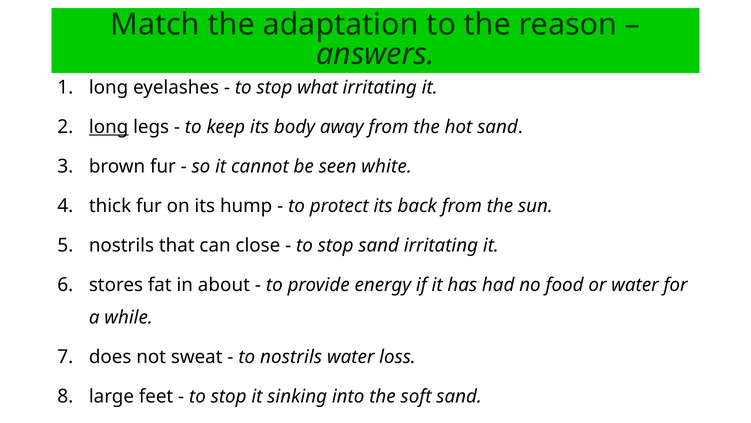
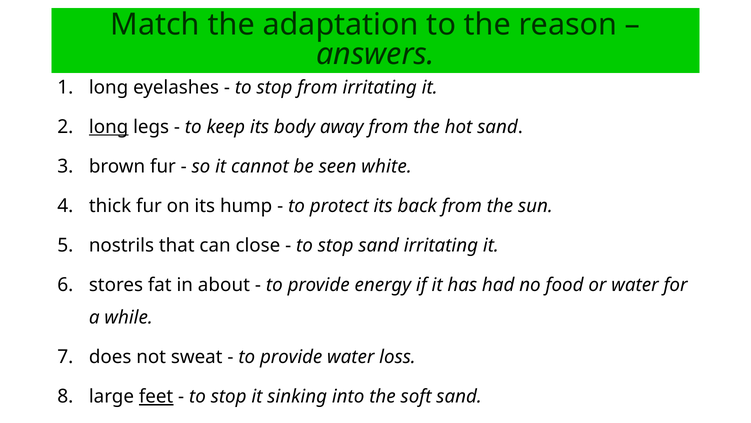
stop what: what -> from
nostrils at (291, 357): nostrils -> provide
feet underline: none -> present
